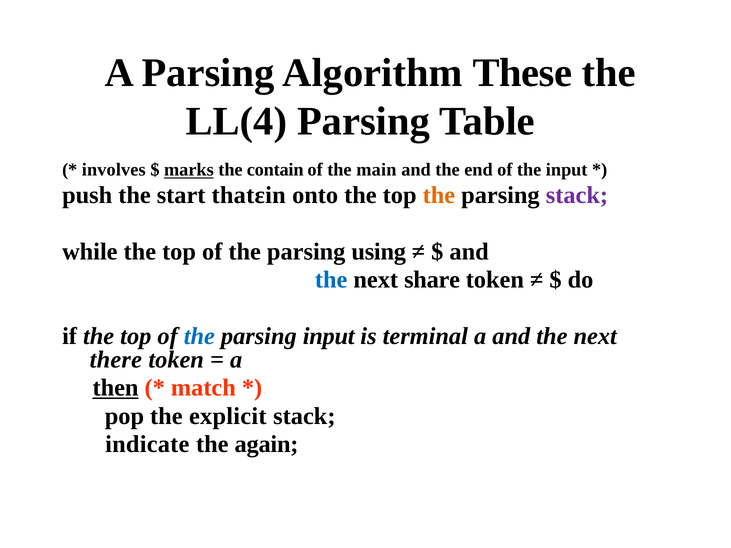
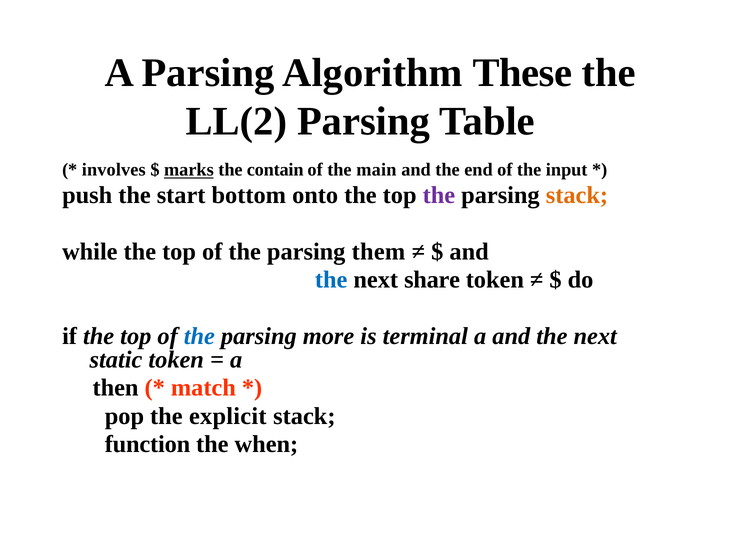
LL(4: LL(4 -> LL(2
thatεin: thatεin -> bottom
the at (439, 195) colour: orange -> purple
stack at (577, 195) colour: purple -> orange
using: using -> them
parsing input: input -> more
there: there -> static
then underline: present -> none
indicate: indicate -> function
again: again -> when
